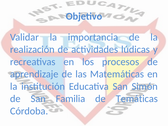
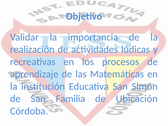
Temáticas: Temáticas -> Ubicación
